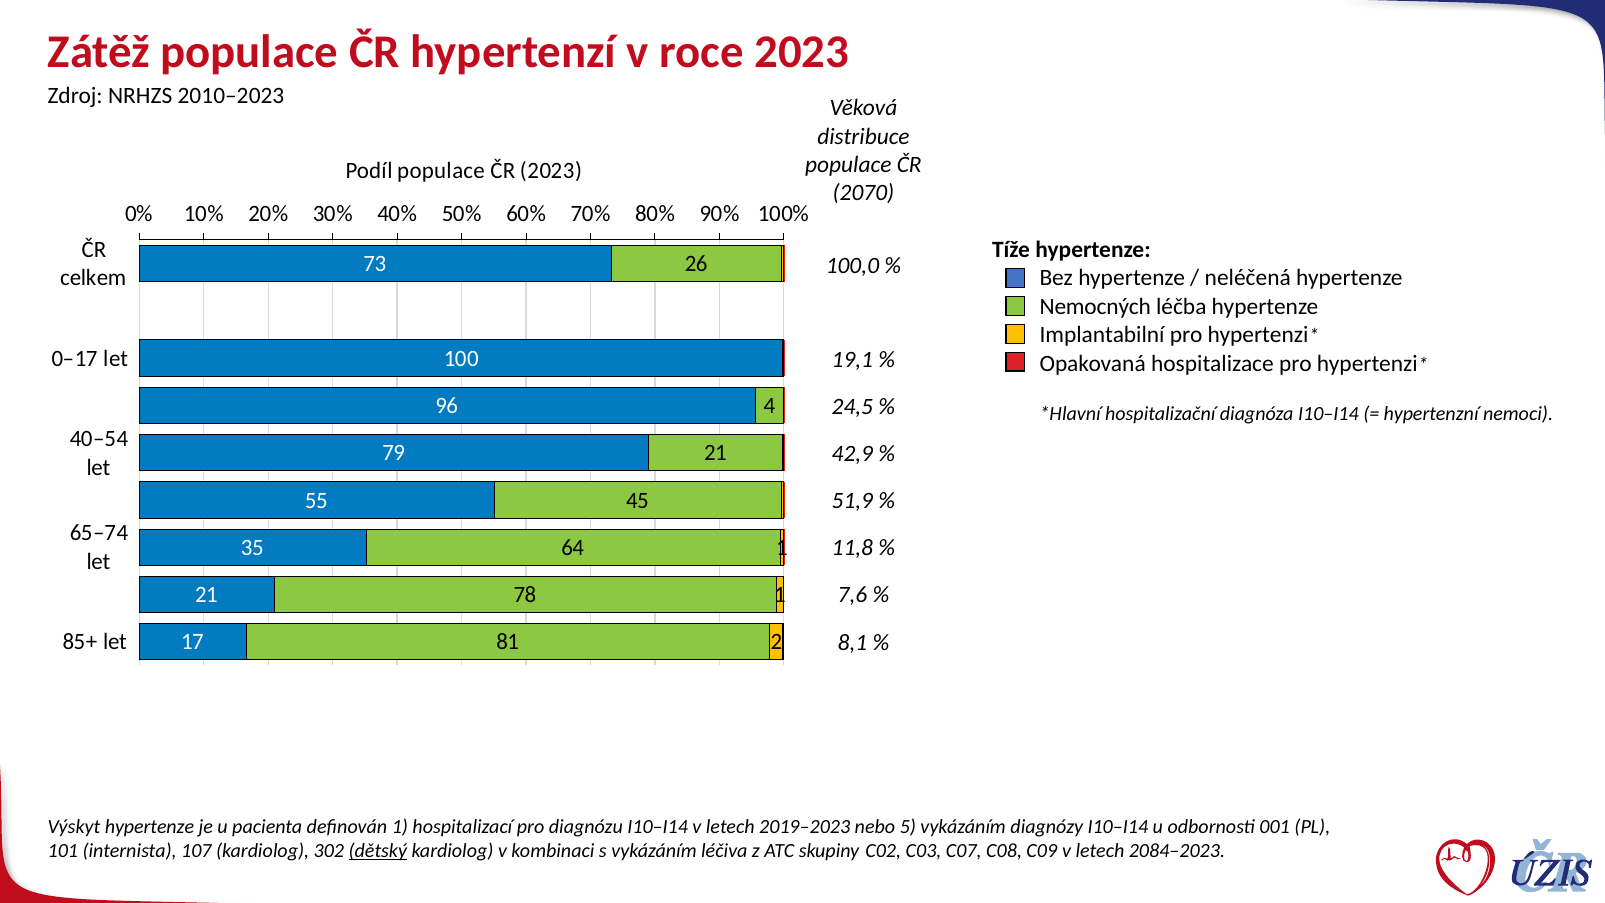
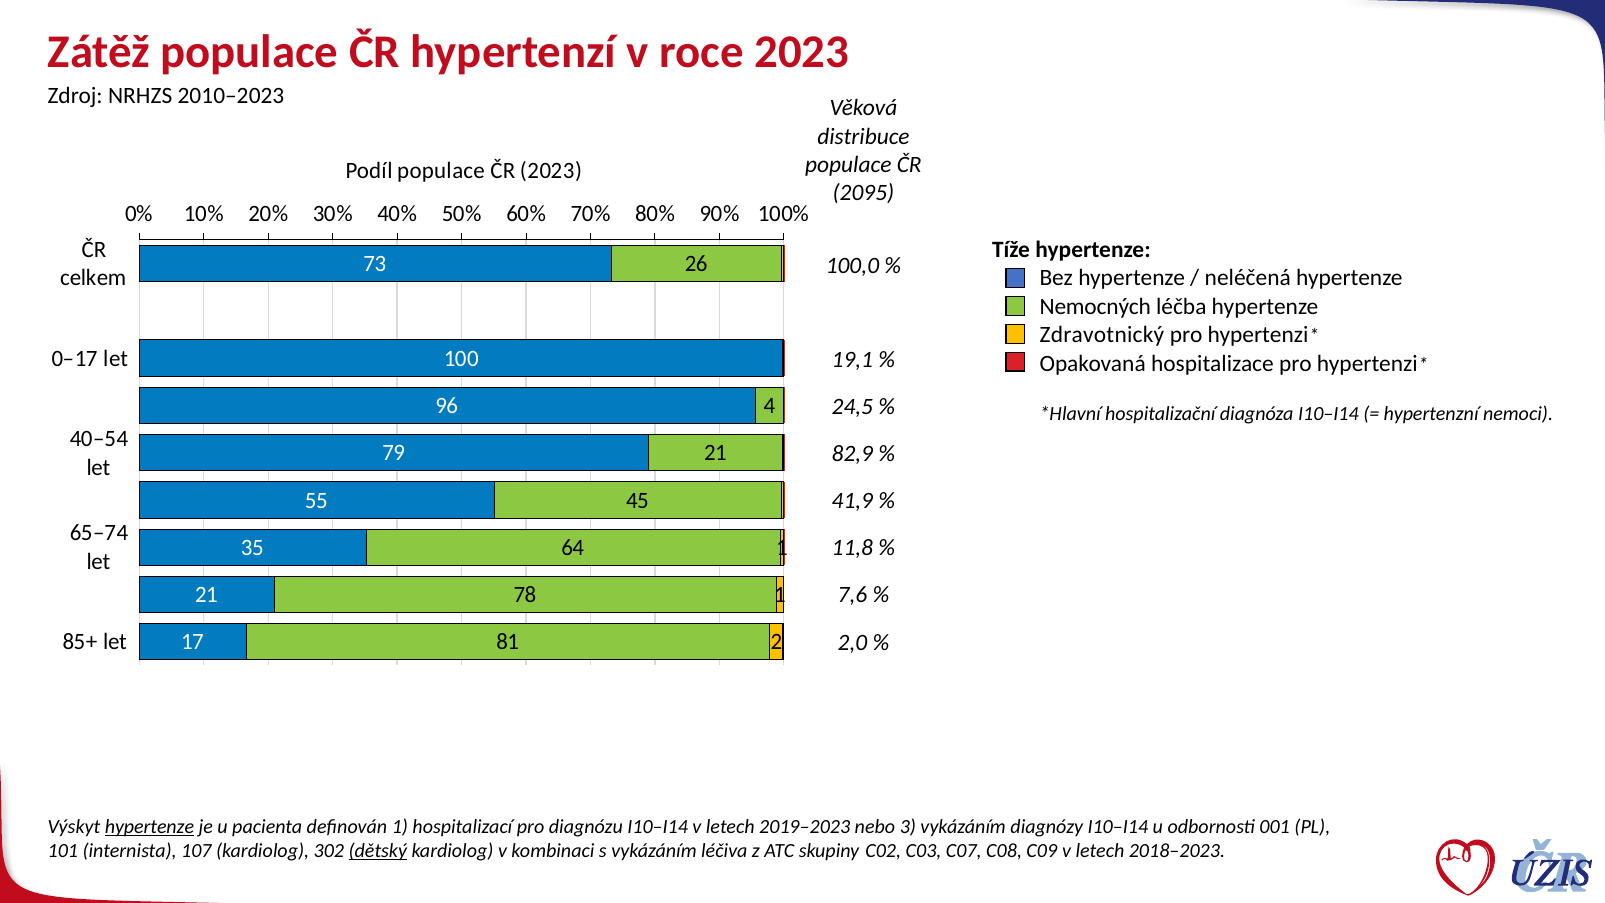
2070: 2070 -> 2095
Implantabilní: Implantabilní -> Zdravotnický
42,9: 42,9 -> 82,9
51,9: 51,9 -> 41,9
8,1: 8,1 -> 2,0
hypertenze at (149, 827) underline: none -> present
5: 5 -> 3
2084–2023: 2084–2023 -> 2018–2023
